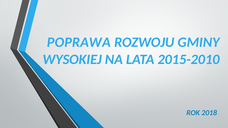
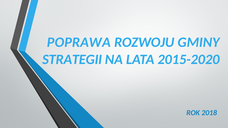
WYSOKIEJ: WYSOKIEJ -> STRATEGII
2015-2010: 2015-2010 -> 2015-2020
